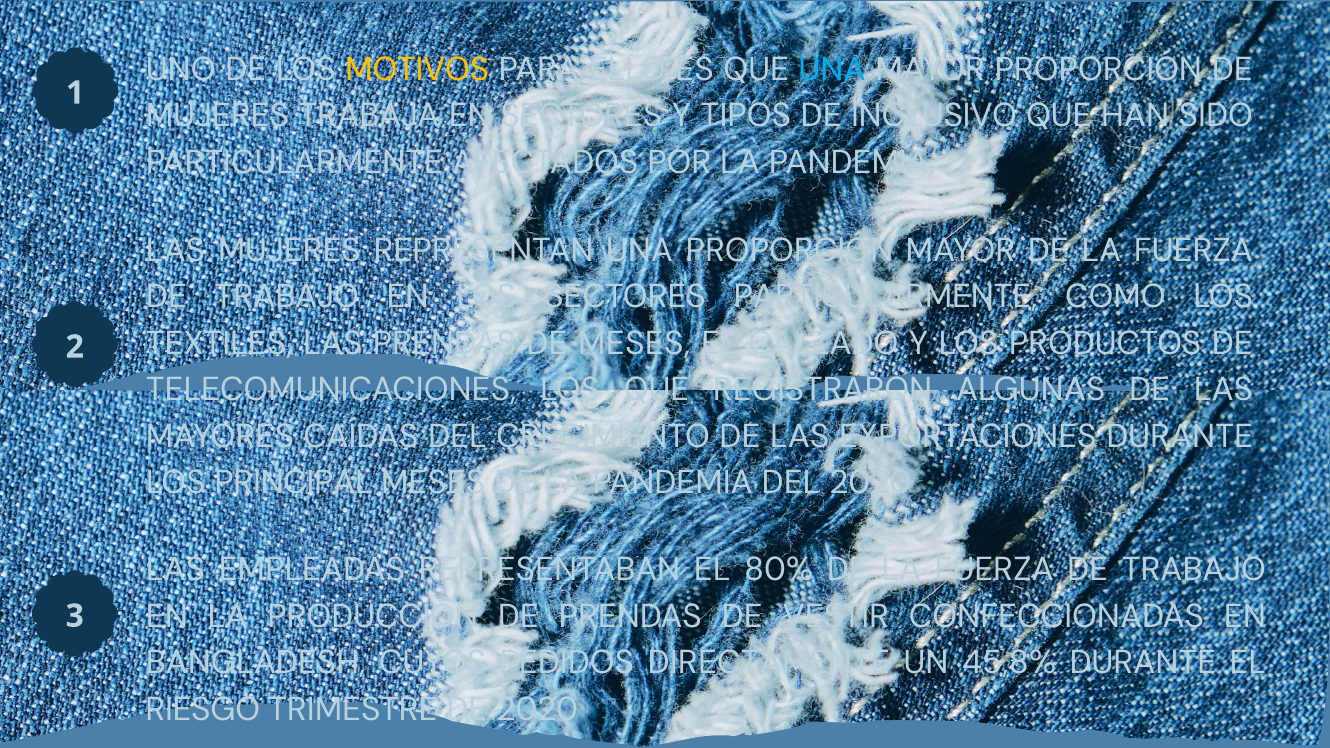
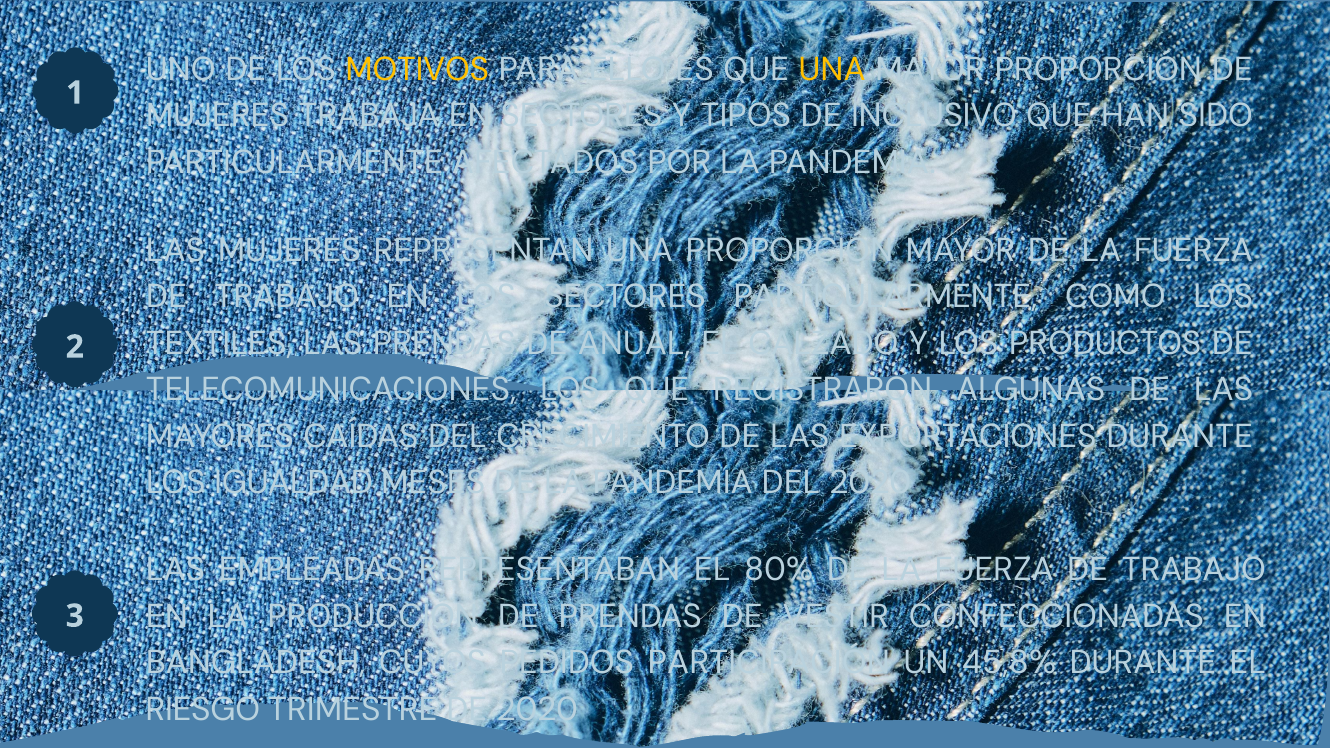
UNA at (832, 69) colour: light blue -> yellow
DE MESES: MESES -> ANUAL
PRINCIPAL: PRINCIPAL -> IGUALDAD
DIRECTAMENTE: DIRECTAMENTE -> PARTICIPACIÓN
